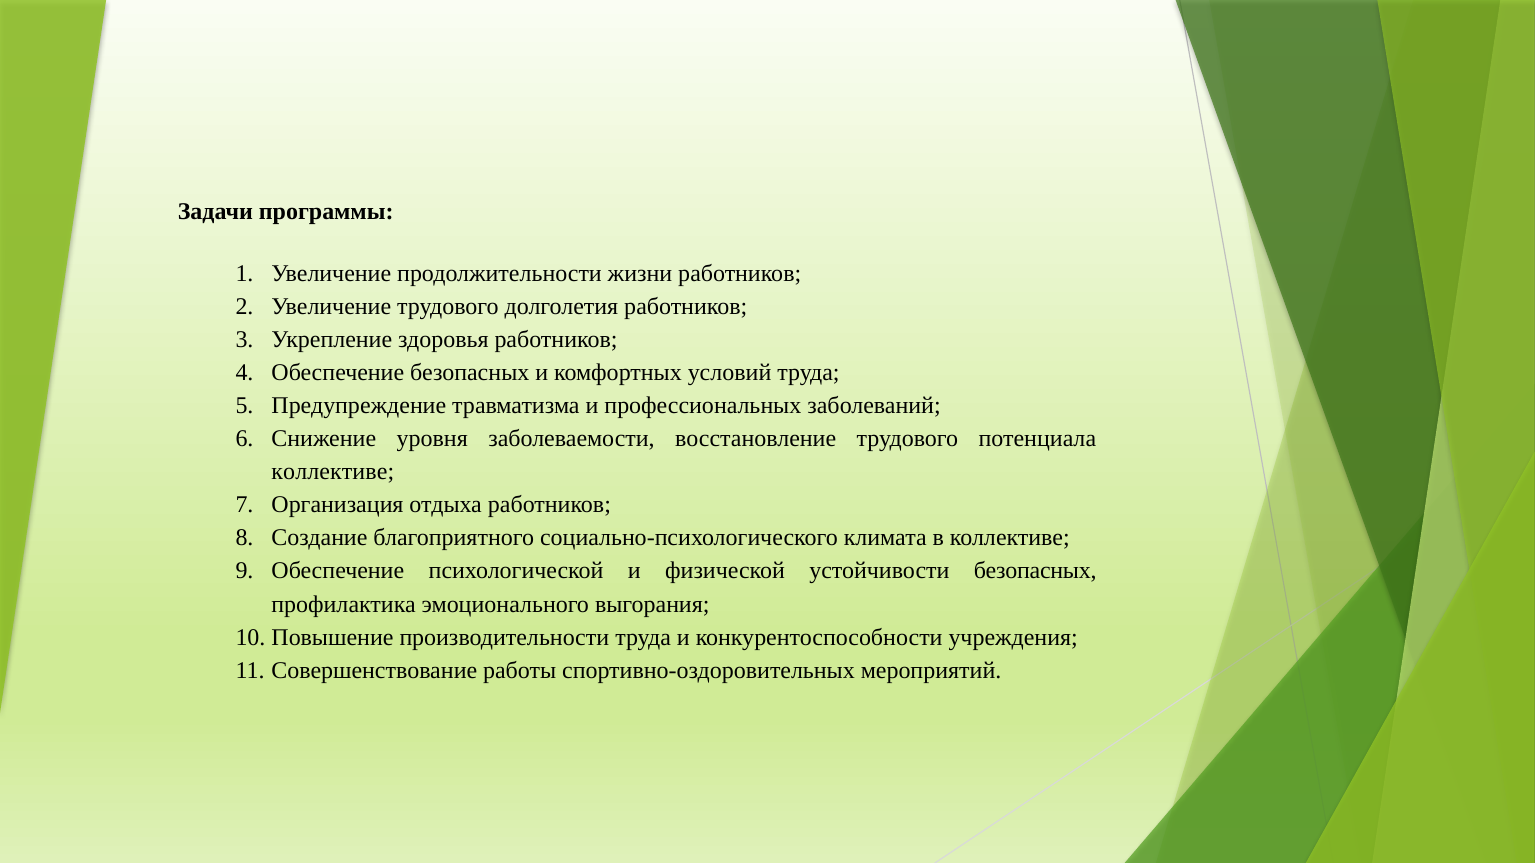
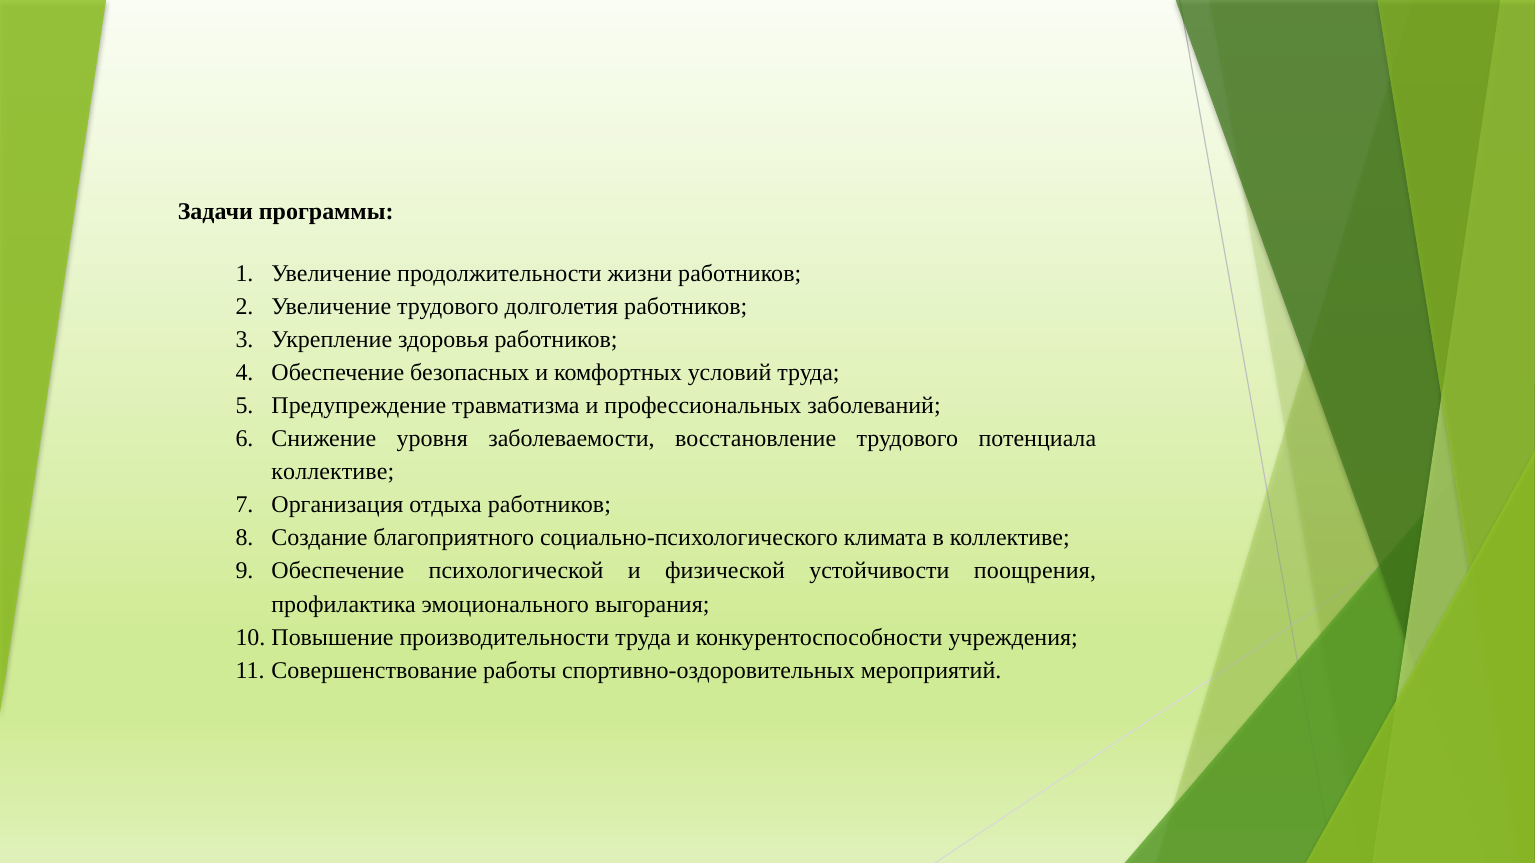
устойчивости безопасных: безопасных -> поощрения
